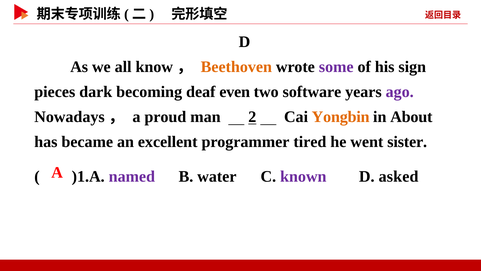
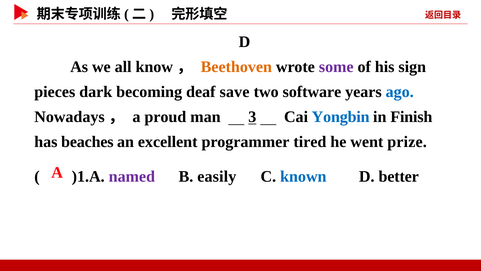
even: even -> save
ago colour: purple -> blue
2: 2 -> 3
Yongbin colour: orange -> blue
About: About -> Finish
became: became -> beaches
sister: sister -> prize
water: water -> easily
known colour: purple -> blue
asked: asked -> better
